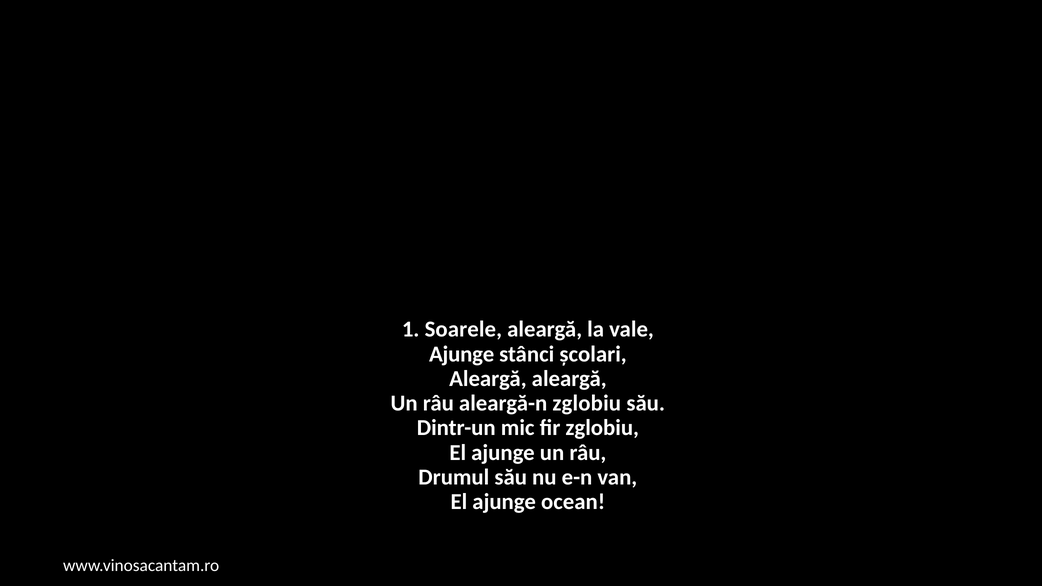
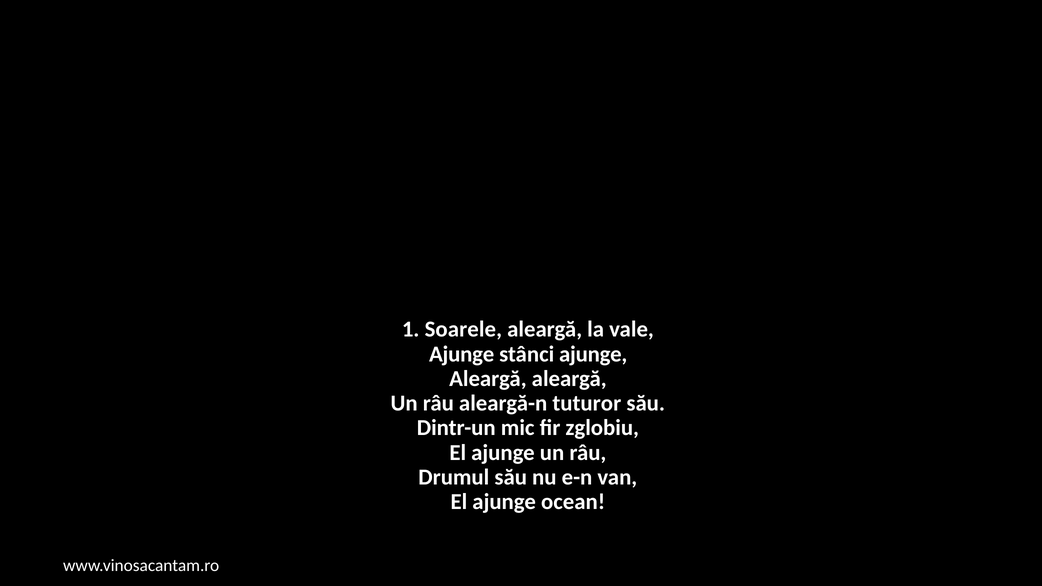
stânci școlari: școlari -> ajunge
aleargă-n zglobiu: zglobiu -> tuturor
